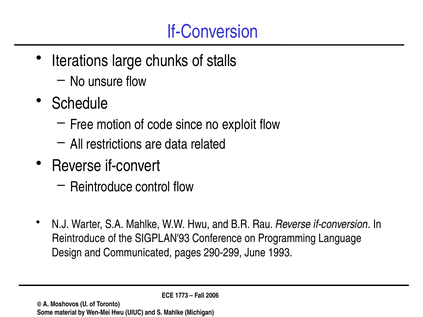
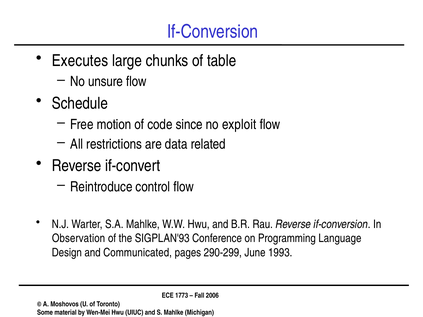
Iterations: Iterations -> Executes
stalls: stalls -> table
Reintroduce at (79, 239): Reintroduce -> Observation
